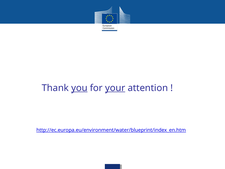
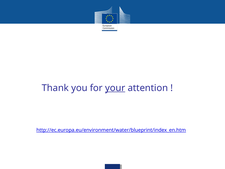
you underline: present -> none
